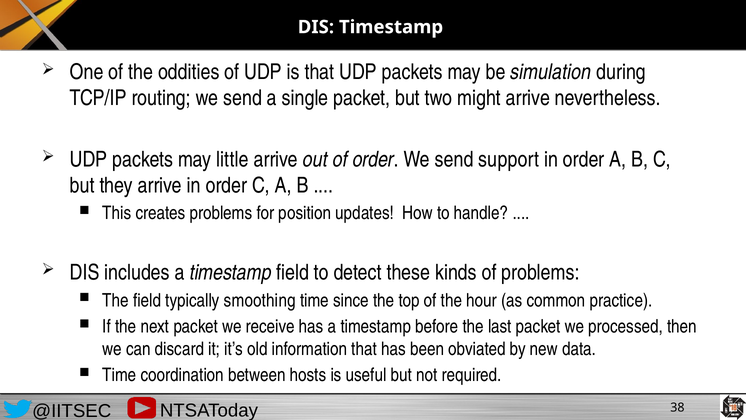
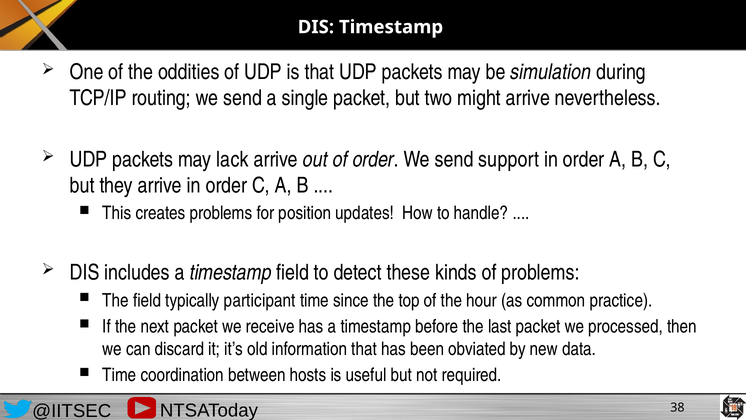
little: little -> lack
smoothing: smoothing -> participant
